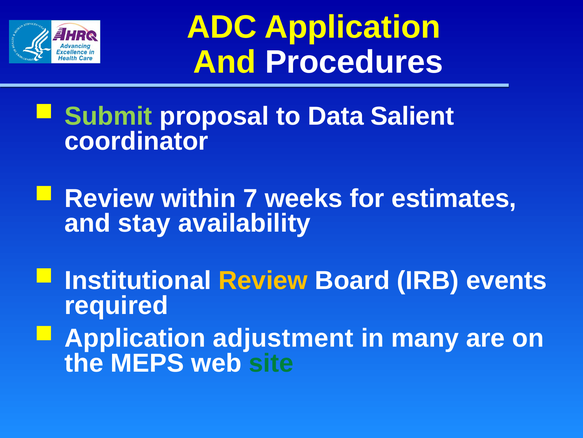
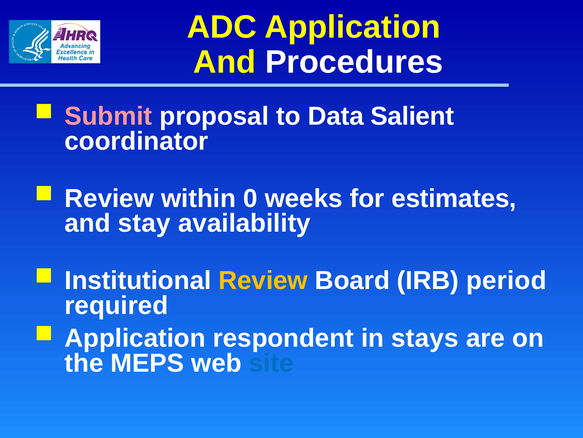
Submit colour: light green -> pink
7: 7 -> 0
events: events -> period
adjustment: adjustment -> respondent
many: many -> stays
site colour: green -> blue
